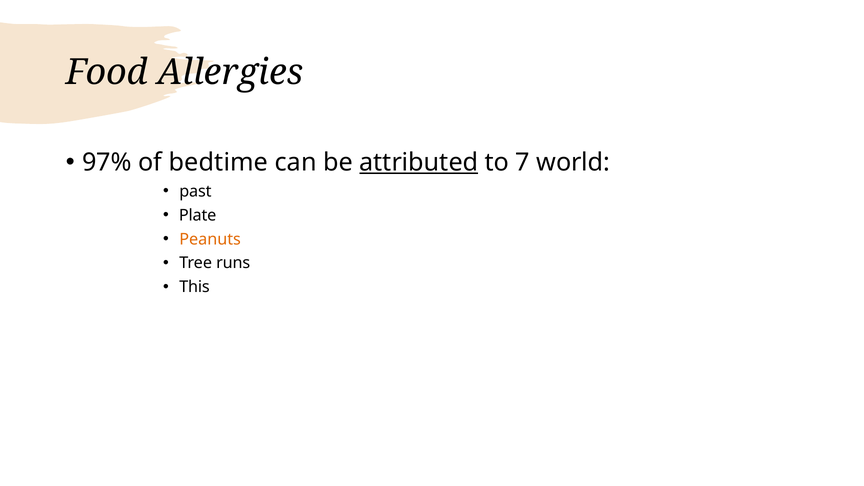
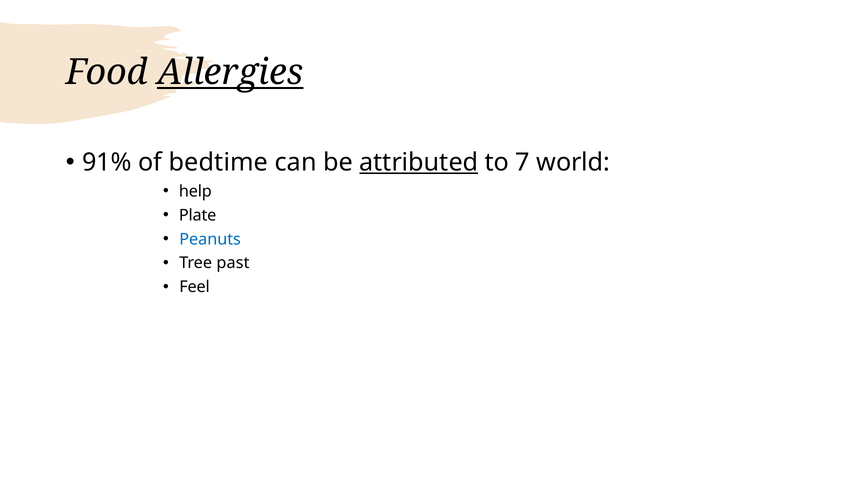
Allergies underline: none -> present
97%: 97% -> 91%
past: past -> help
Peanuts colour: orange -> blue
runs: runs -> past
This: This -> Feel
